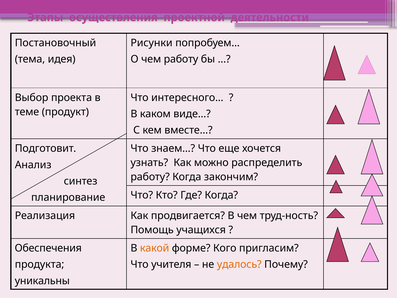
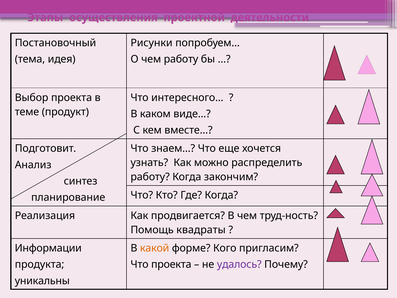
учащихся: учащихся -> квадраты
Обеспечения: Обеспечения -> Информации
Что учителя: учителя -> проекта
удалось colour: orange -> purple
